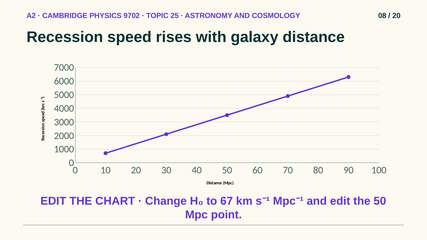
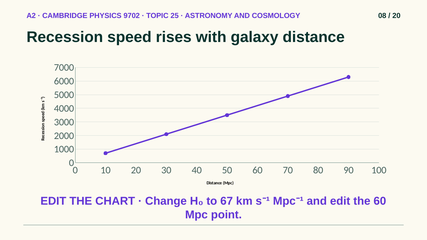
the 50: 50 -> 60
